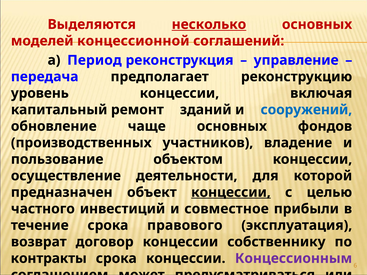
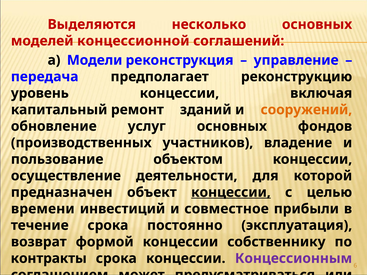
несколько underline: present -> none
Период: Период -> Модели
сооружений colour: blue -> orange
чаще: чаще -> услуг
частного: частного -> времени
правового: правового -> постоянно
договор: договор -> формой
